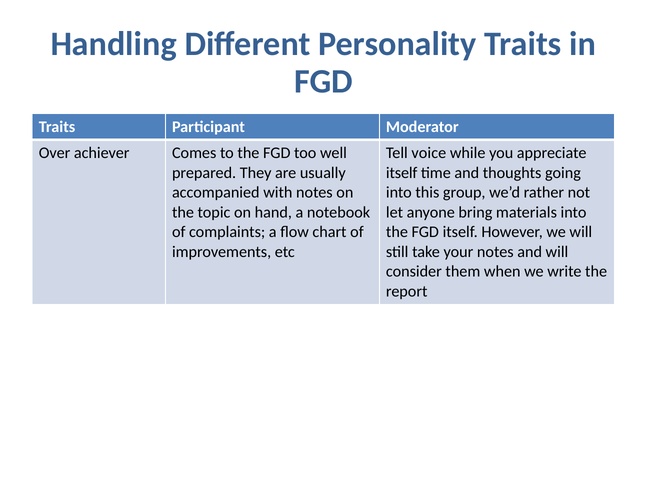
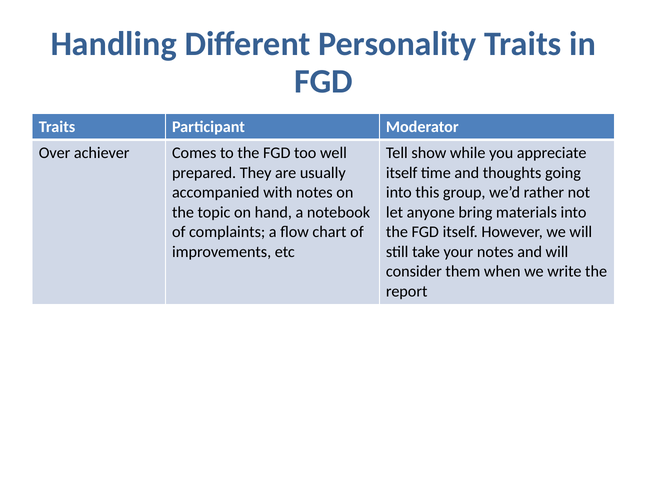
voice: voice -> show
